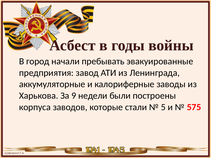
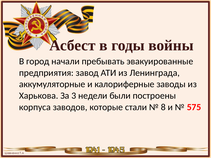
9: 9 -> 3
5: 5 -> 8
